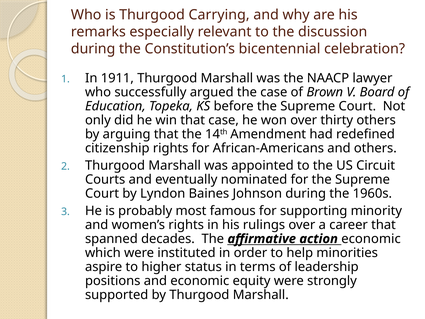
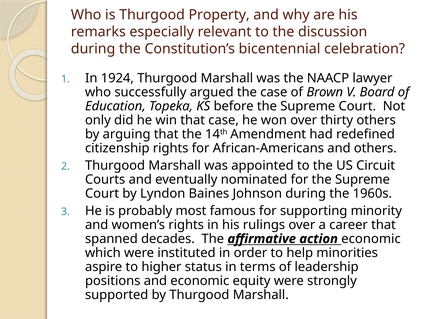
Carrying: Carrying -> Property
1911: 1911 -> 1924
